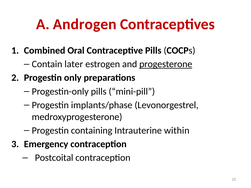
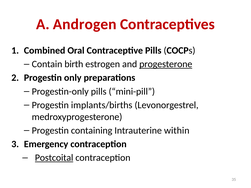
later: later -> birth
implants/phase: implants/phase -> implants/births
Postcoital underline: none -> present
